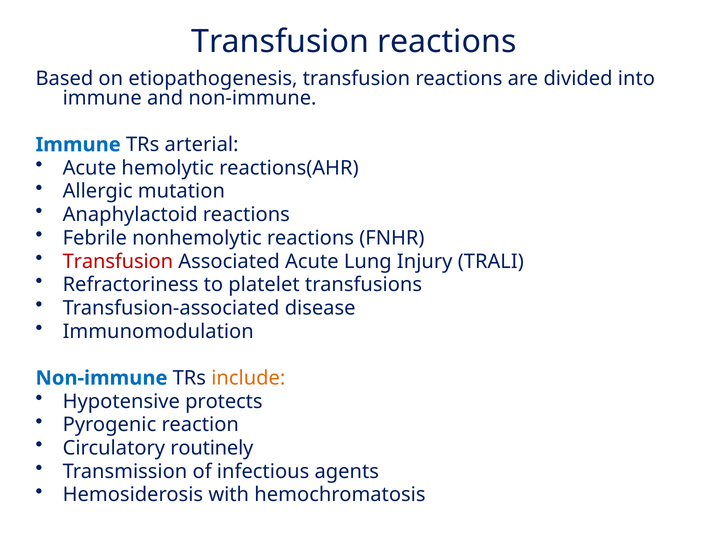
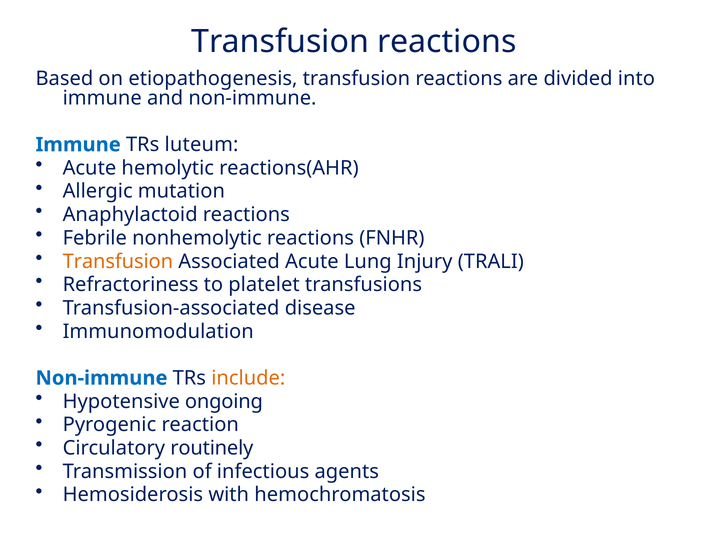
arterial: arterial -> luteum
Transfusion at (118, 261) colour: red -> orange
protects: protects -> ongoing
